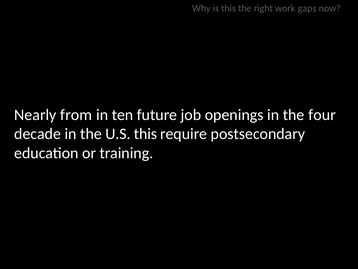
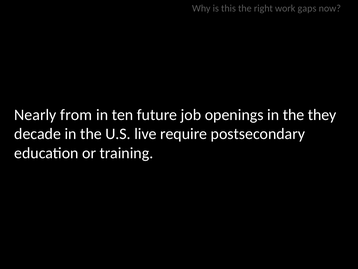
four: four -> they
U.S this: this -> live
